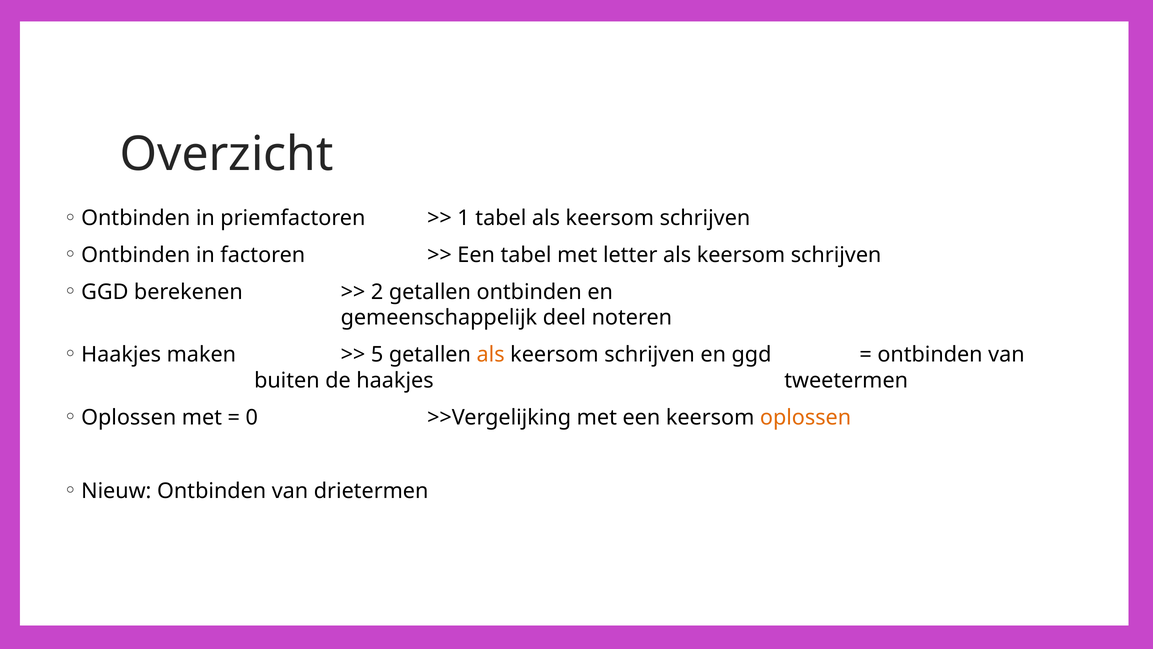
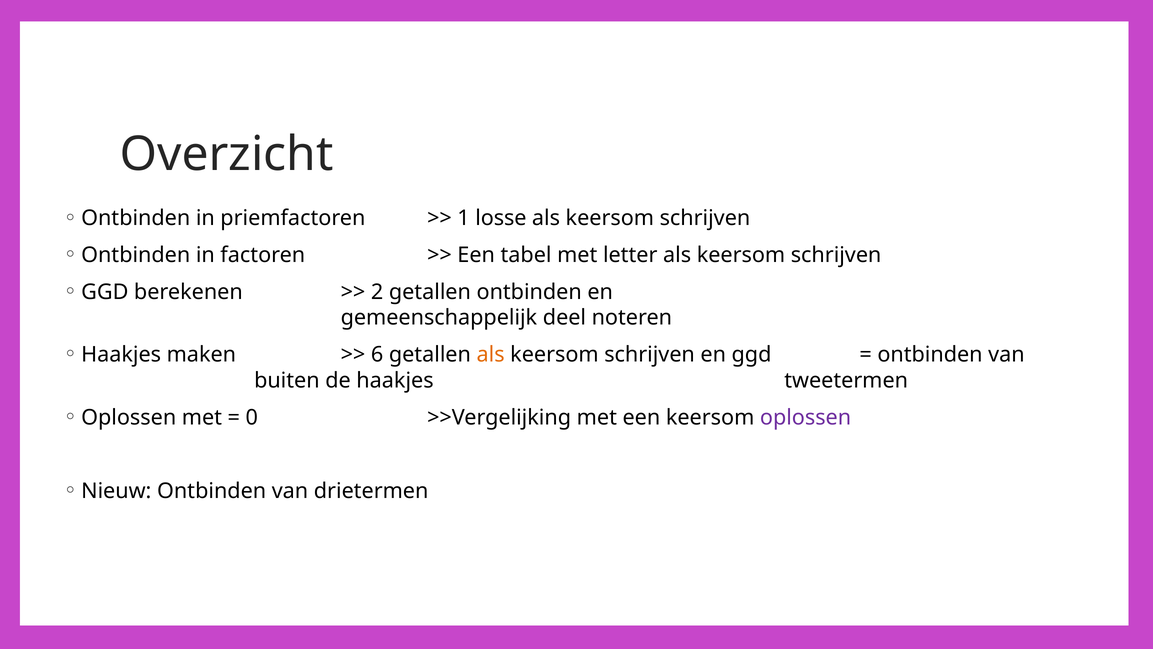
1 tabel: tabel -> losse
5: 5 -> 6
oplossen at (806, 417) colour: orange -> purple
